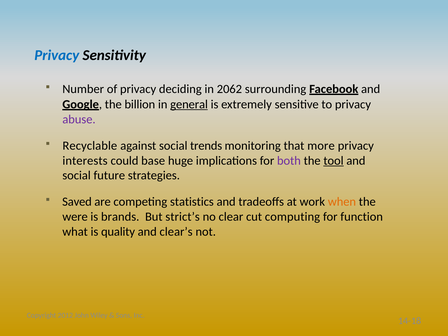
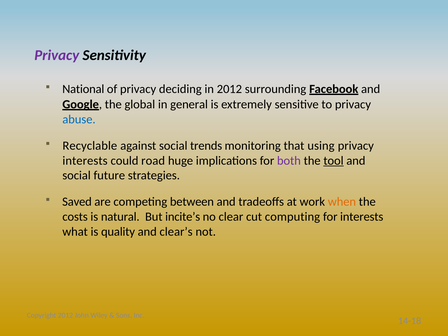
Privacy at (57, 55) colour: blue -> purple
Number: Number -> National
in 2062: 2062 -> 2012
billion: billion -> global
general underline: present -> none
abuse colour: purple -> blue
more: more -> using
base: base -> road
statistics: statistics -> between
were: were -> costs
brands: brands -> natural
strict’s: strict’s -> incite’s
for function: function -> interests
